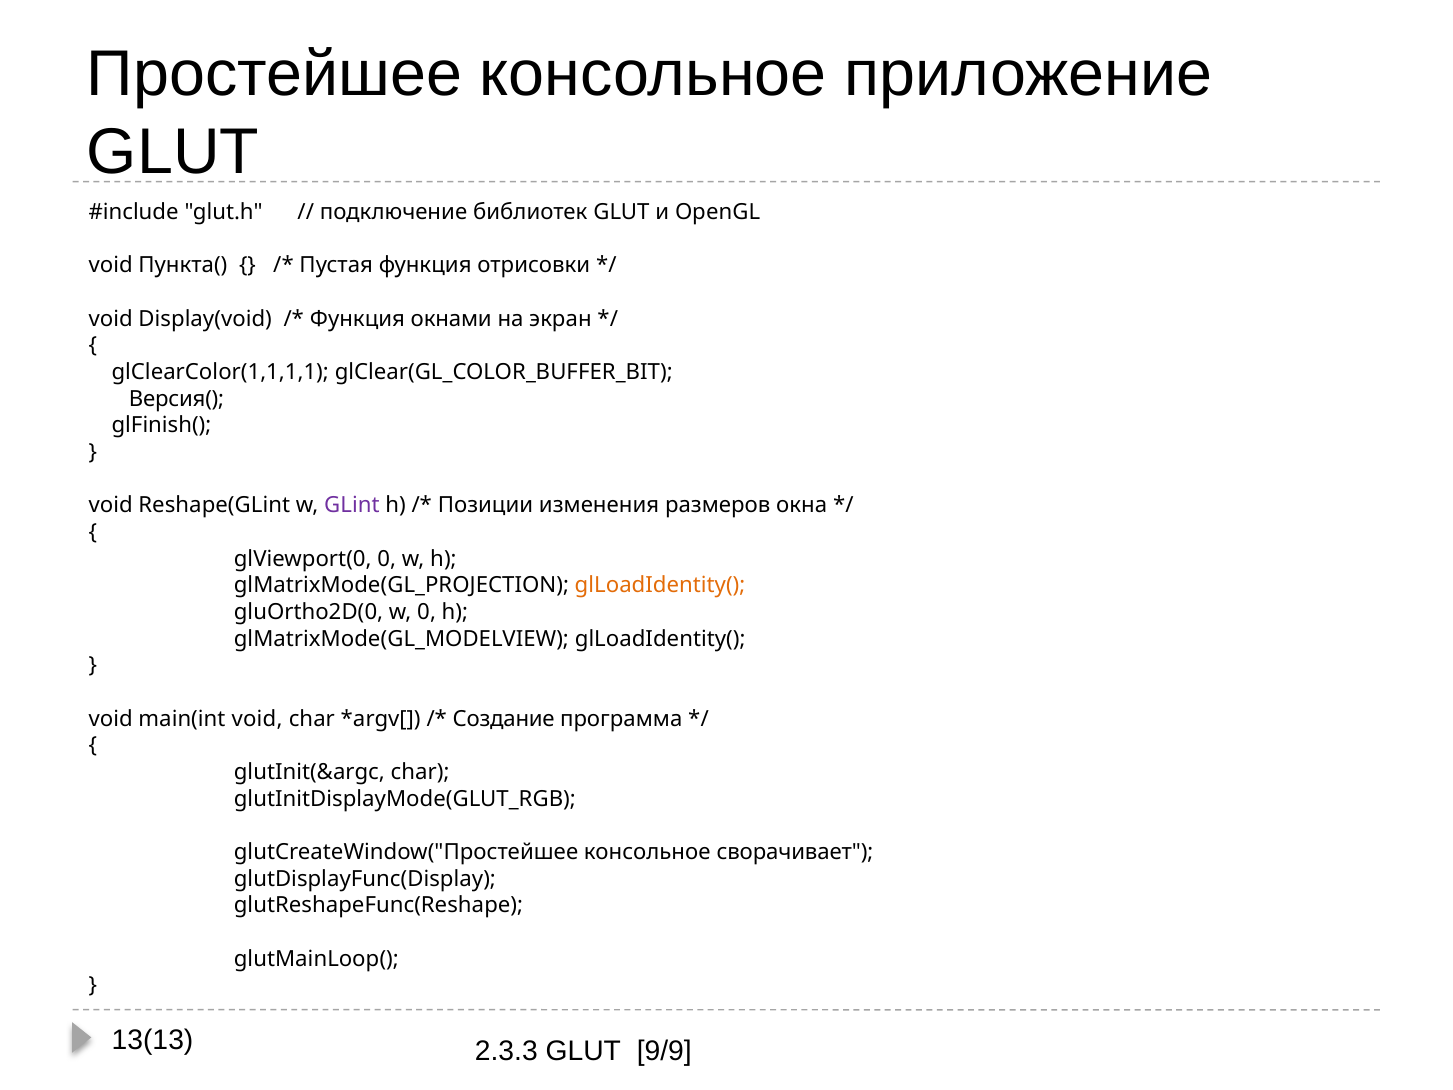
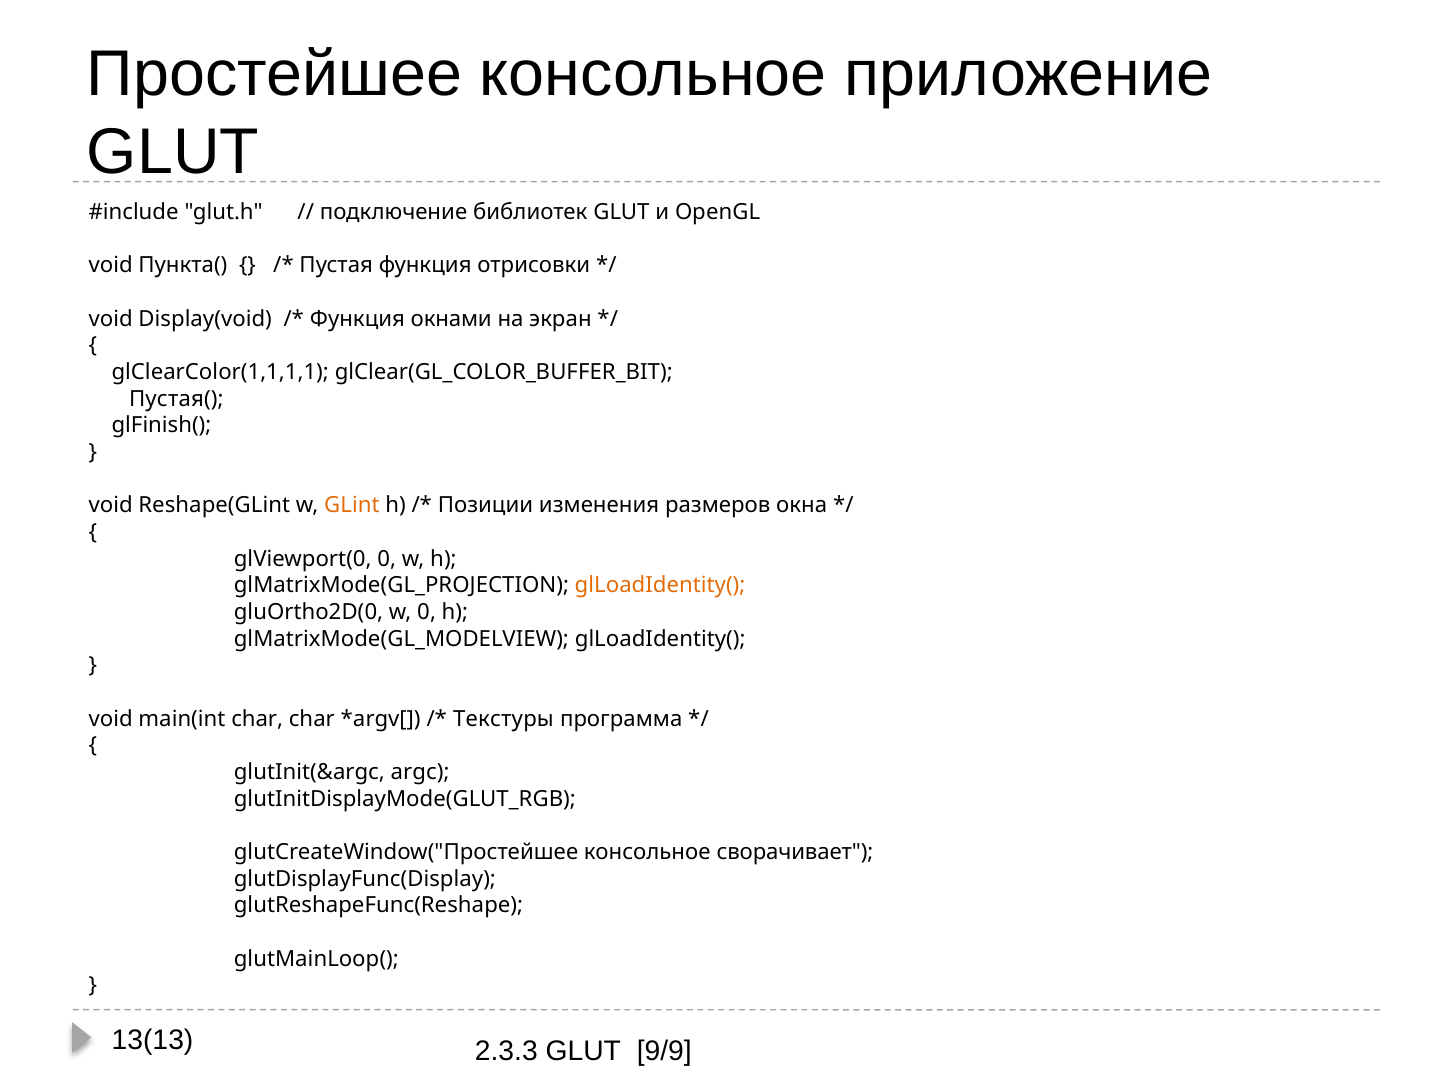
Версия(: Версия( -> Пустая(
GLint colour: purple -> orange
main(int void: void -> char
Создание: Создание -> Текстуры
glutInit(&argc char: char -> argc
